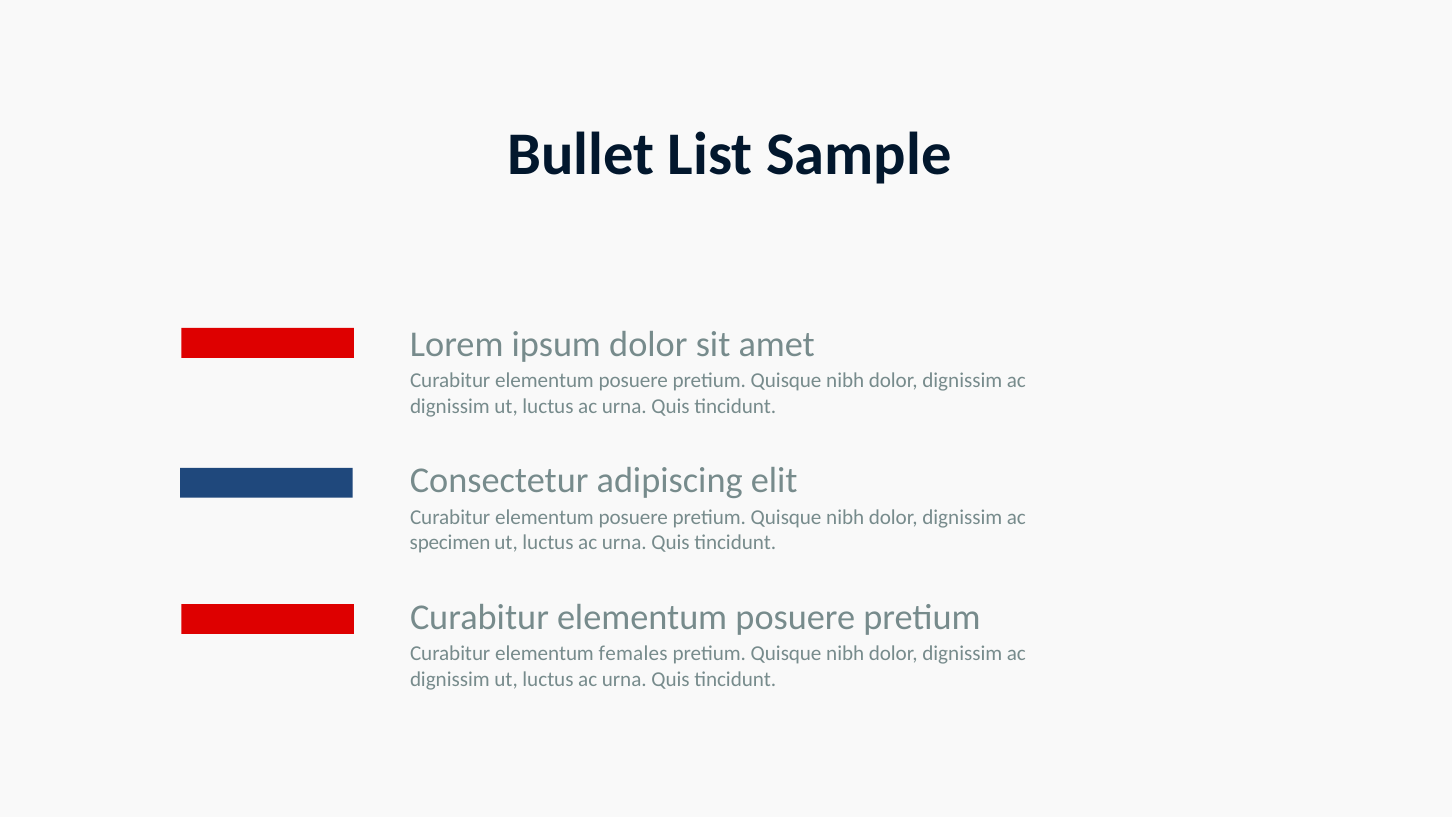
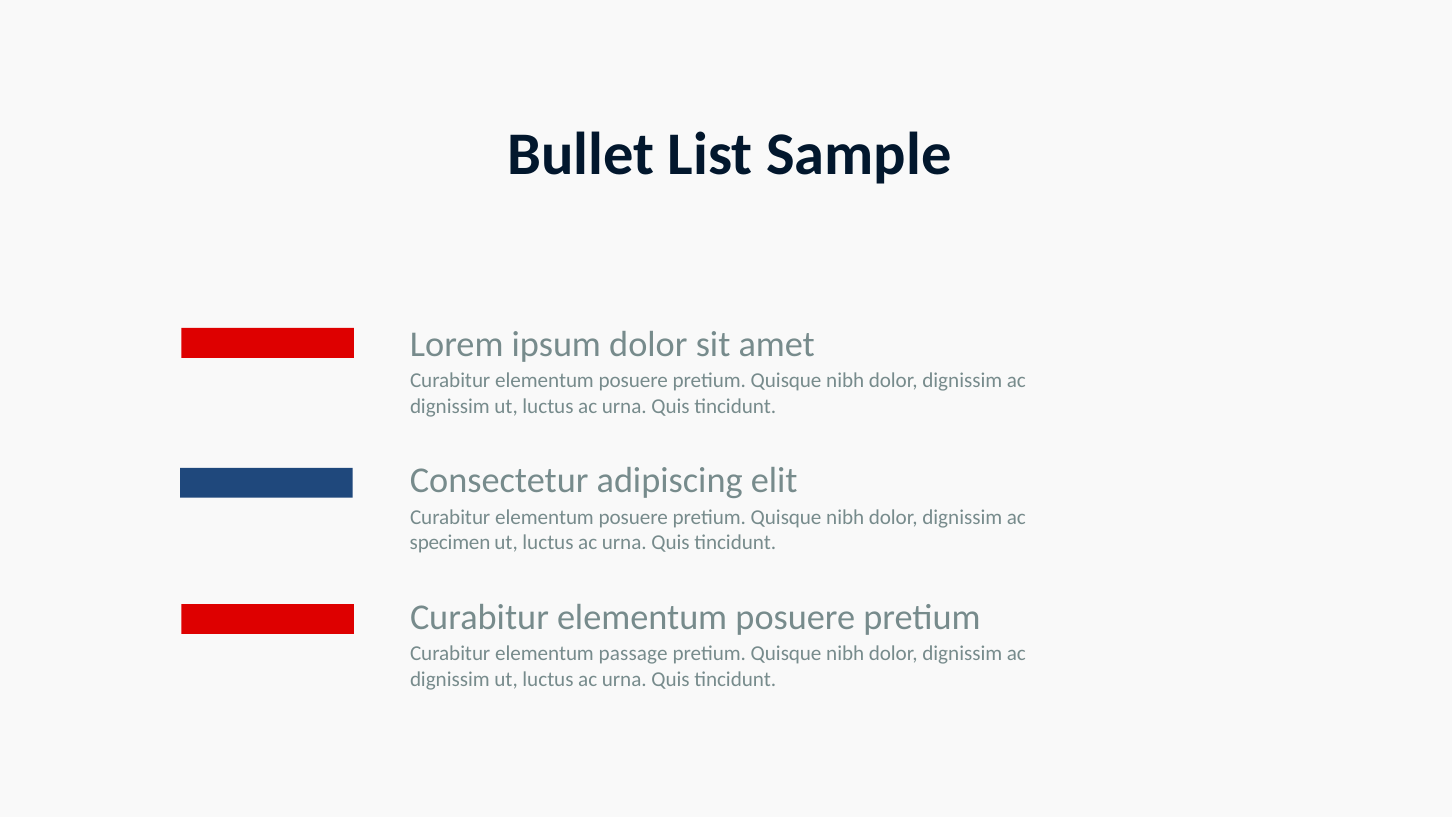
females: females -> passage
